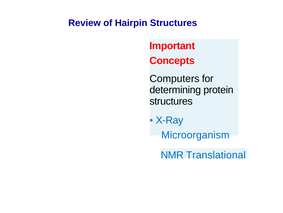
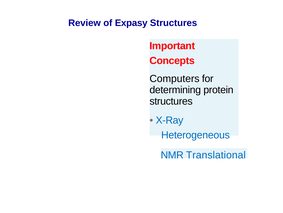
Hairpin: Hairpin -> Expasy
Microorganism: Microorganism -> Heterogeneous
